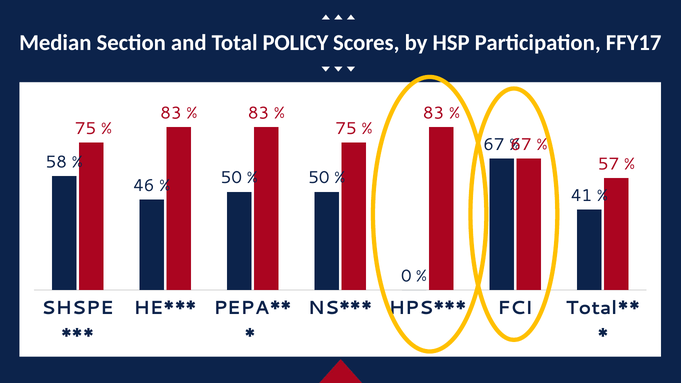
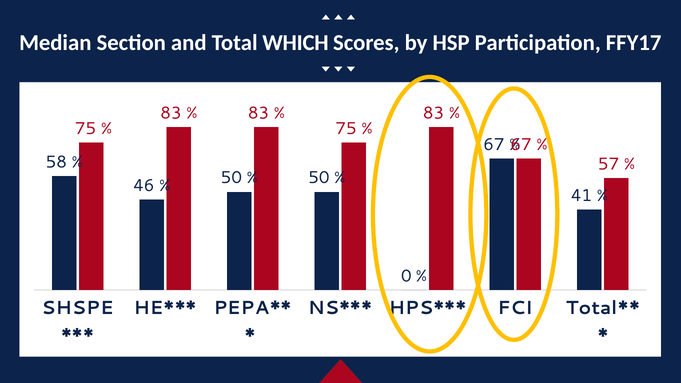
POLICY: POLICY -> WHICH
